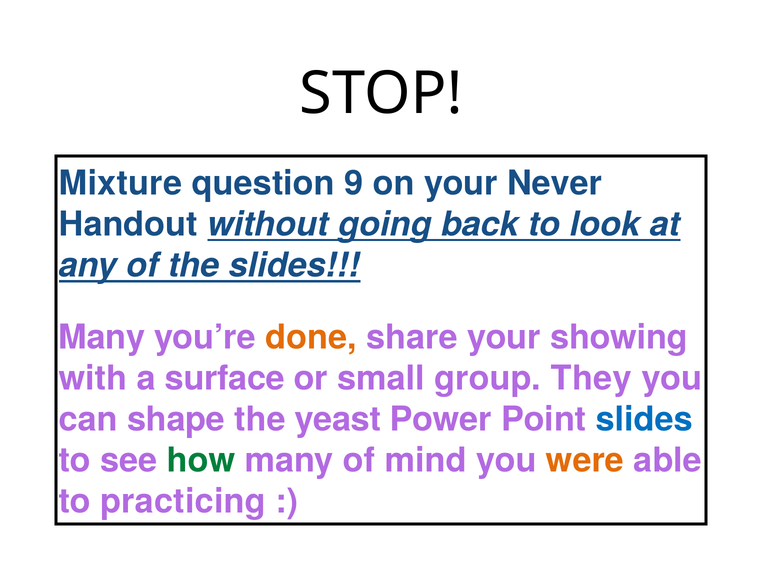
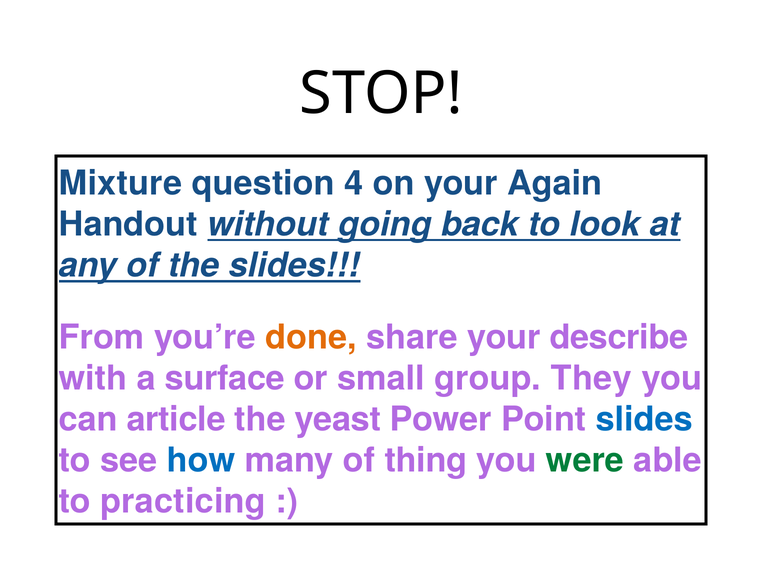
9: 9 -> 4
Never: Never -> Again
Many at (102, 338): Many -> From
showing: showing -> describe
shape: shape -> article
how colour: green -> blue
mind: mind -> thing
were colour: orange -> green
